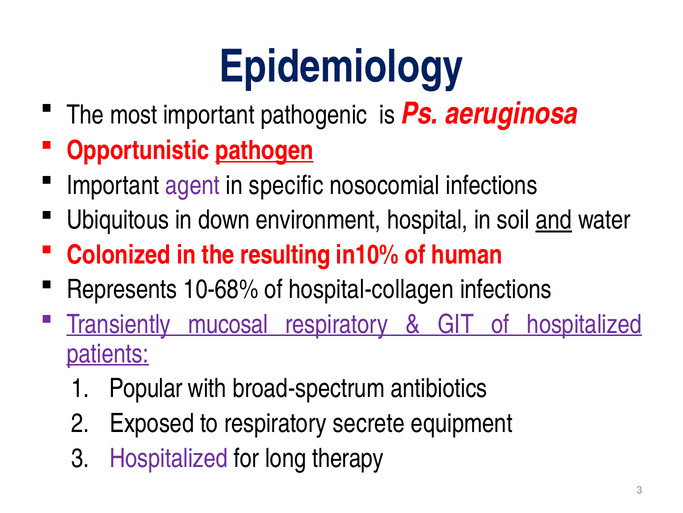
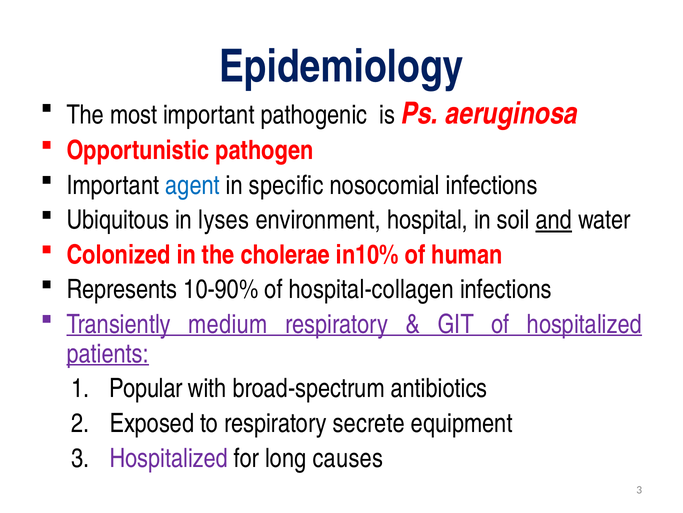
pathogen underline: present -> none
agent colour: purple -> blue
down: down -> lyses
resulting: resulting -> cholerae
10-68%: 10-68% -> 10-90%
mucosal: mucosal -> medium
therapy: therapy -> causes
